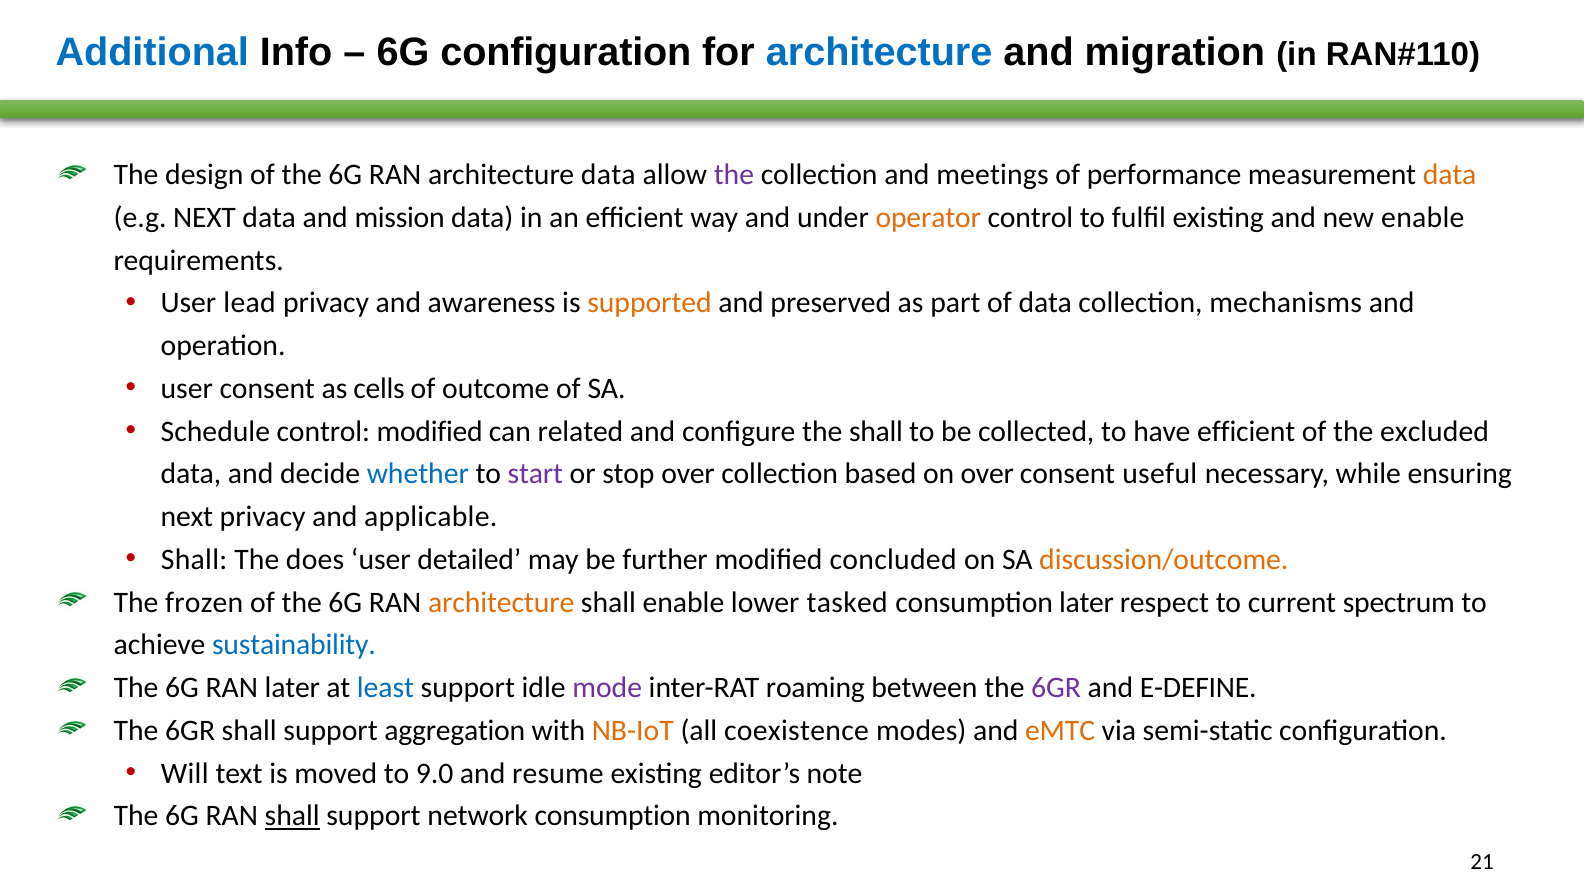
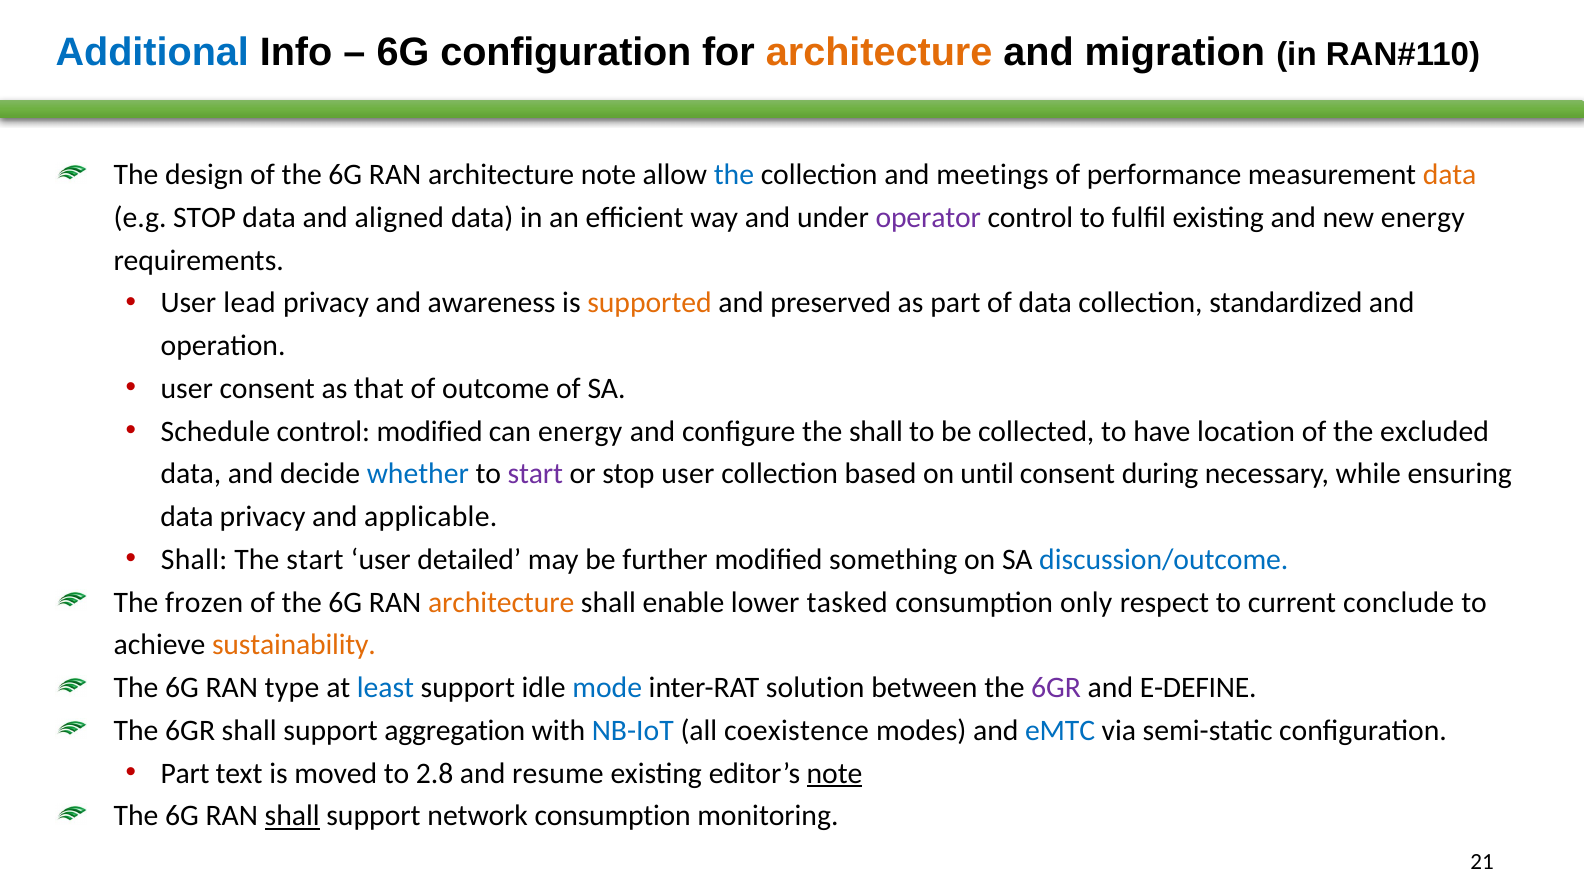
architecture at (879, 52) colour: blue -> orange
architecture data: data -> note
the at (734, 175) colour: purple -> blue
e.g NEXT: NEXT -> STOP
mission: mission -> aligned
operator colour: orange -> purple
new enable: enable -> energy
mechanisms: mechanisms -> standardized
cells: cells -> that
can related: related -> energy
have efficient: efficient -> location
stop over: over -> user
on over: over -> until
useful: useful -> during
next at (187, 517): next -> data
The does: does -> start
concluded: concluded -> something
discussion/outcome colour: orange -> blue
consumption later: later -> only
spectrum: spectrum -> conclude
sustainability colour: blue -> orange
RAN later: later -> type
mode colour: purple -> blue
roaming: roaming -> solution
NB-IoT colour: orange -> blue
eMTC colour: orange -> blue
Will at (185, 773): Will -> Part
9.0: 9.0 -> 2.8
note at (835, 773) underline: none -> present
